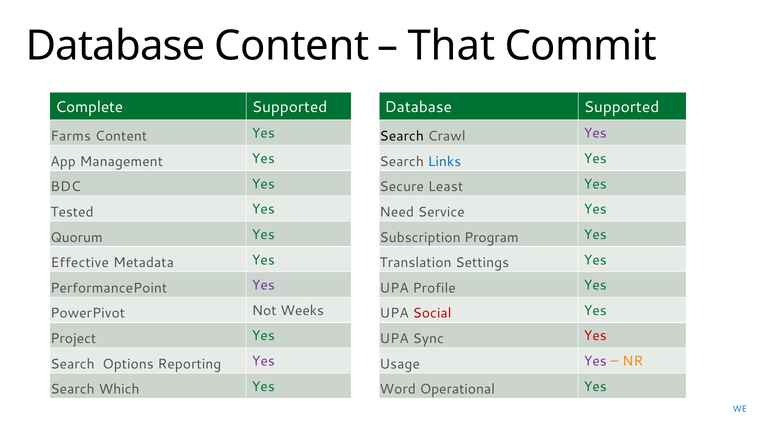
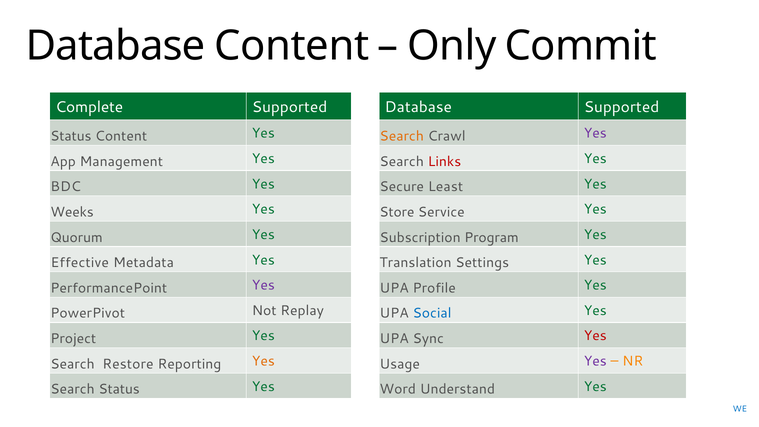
That: That -> Only
Farms at (71, 136): Farms -> Status
Search at (402, 136) colour: black -> orange
Links colour: blue -> red
Tested: Tested -> Weeks
Need: Need -> Store
Weeks: Weeks -> Replay
Social colour: red -> blue
Options: Options -> Restore
Yes at (263, 361) colour: purple -> orange
Search Which: Which -> Status
Operational: Operational -> Understand
